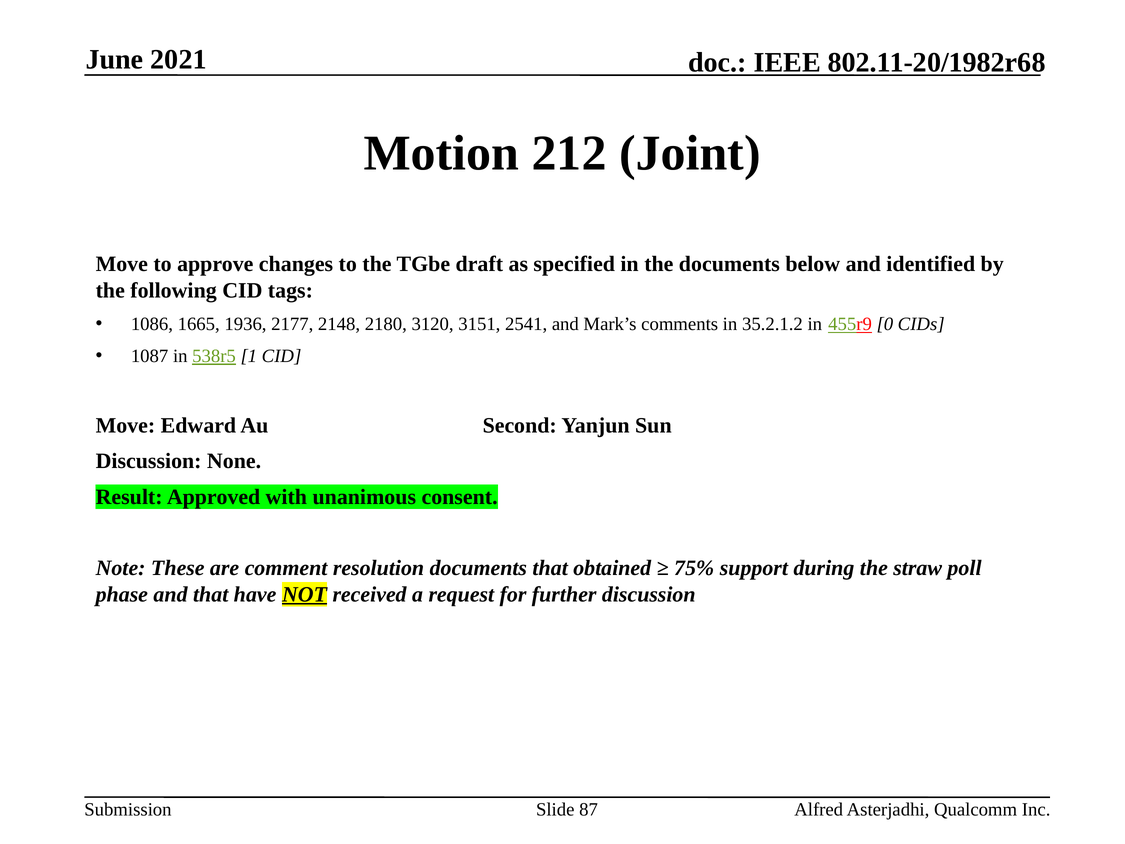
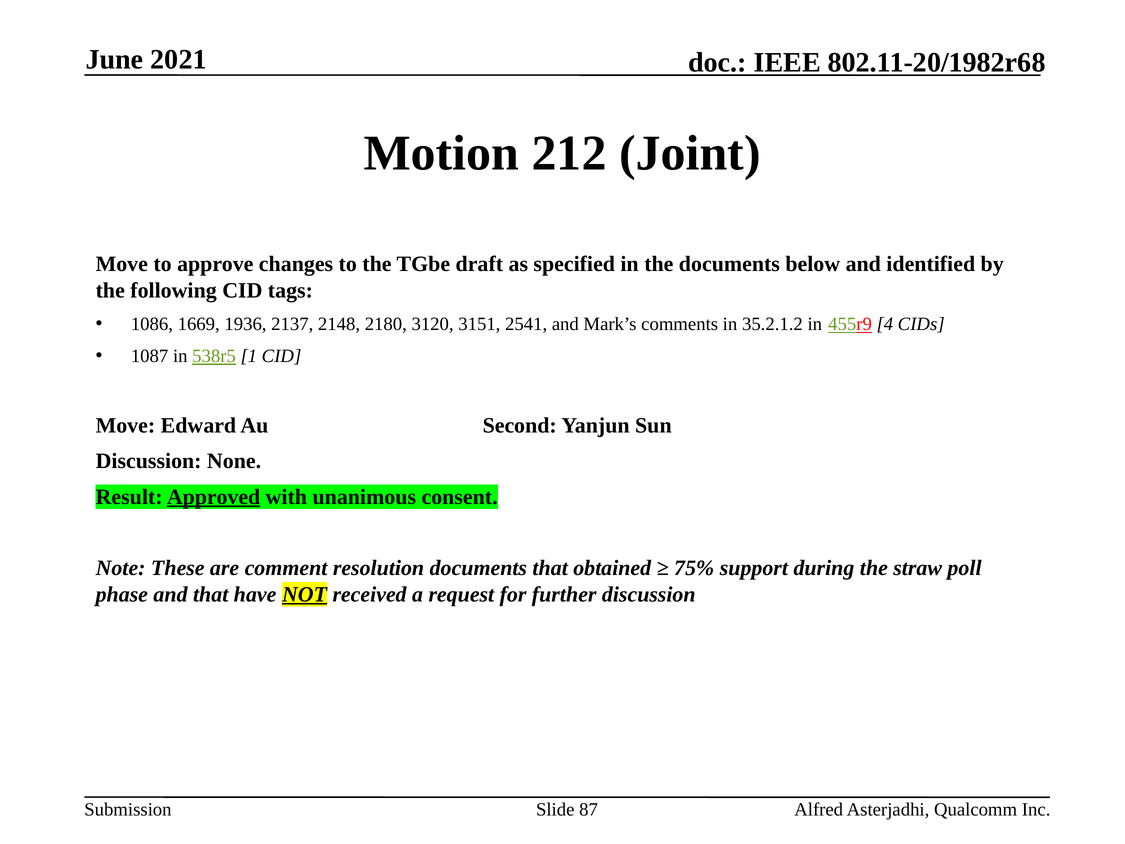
1665: 1665 -> 1669
2177: 2177 -> 2137
0: 0 -> 4
Approved underline: none -> present
